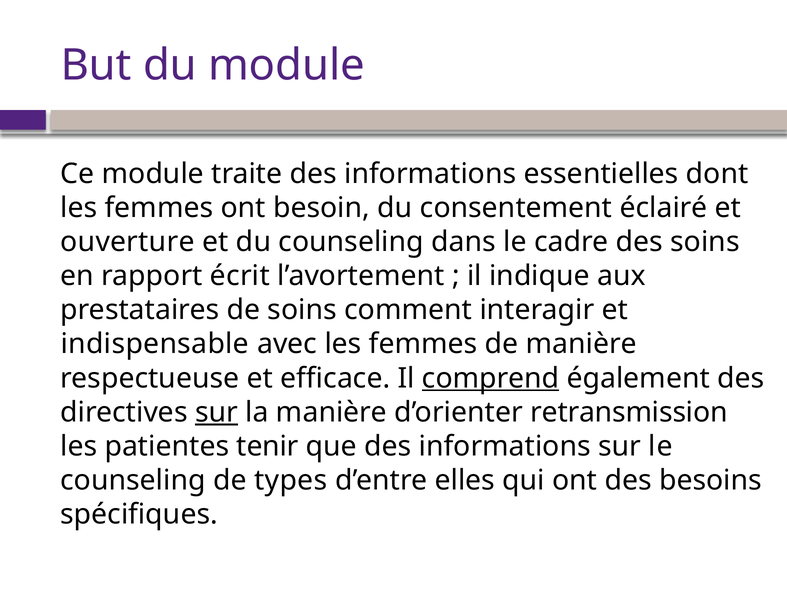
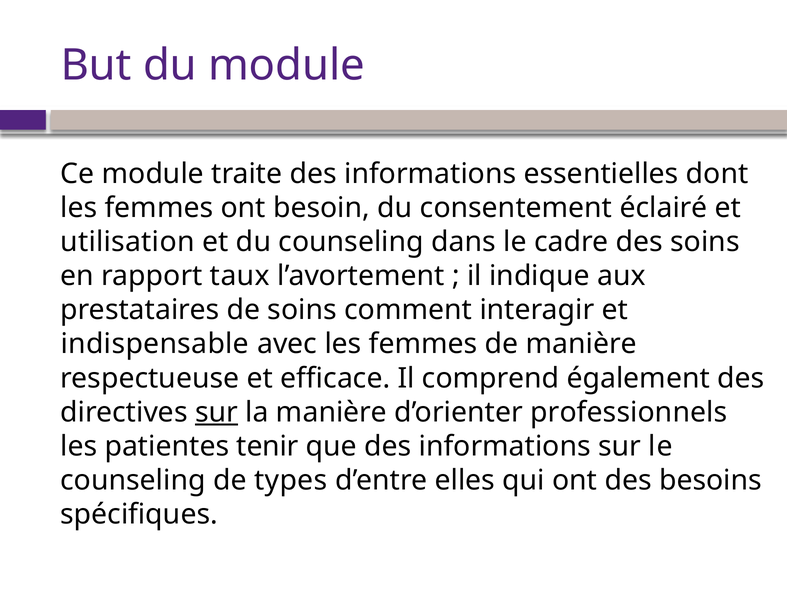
ouverture: ouverture -> utilisation
écrit: écrit -> taux
comprend underline: present -> none
retransmission: retransmission -> professionnels
